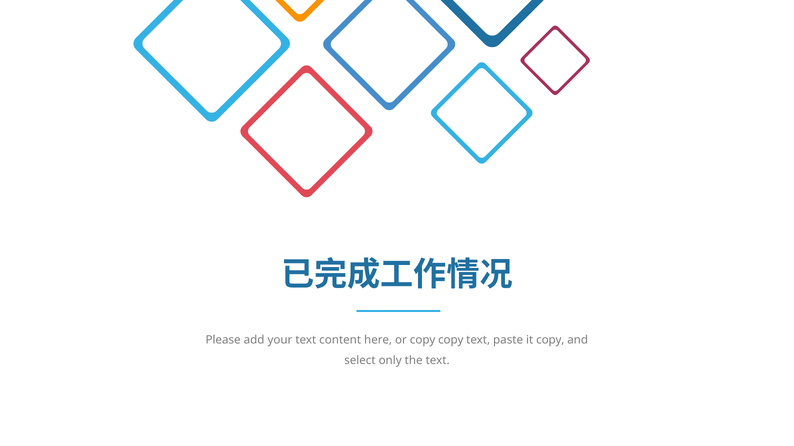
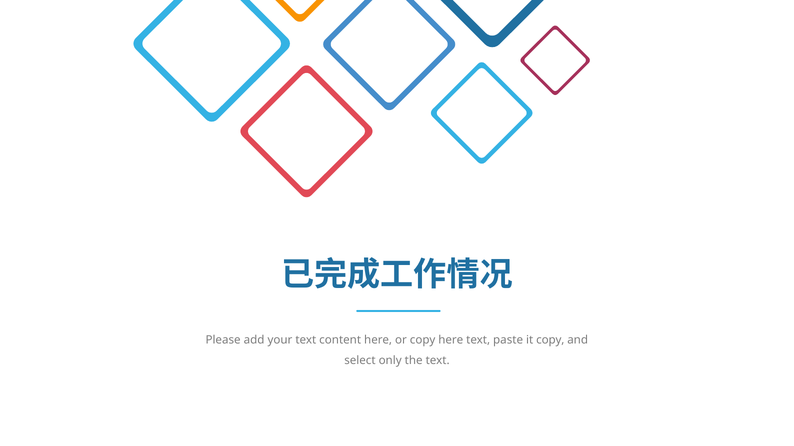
copy copy: copy -> here
